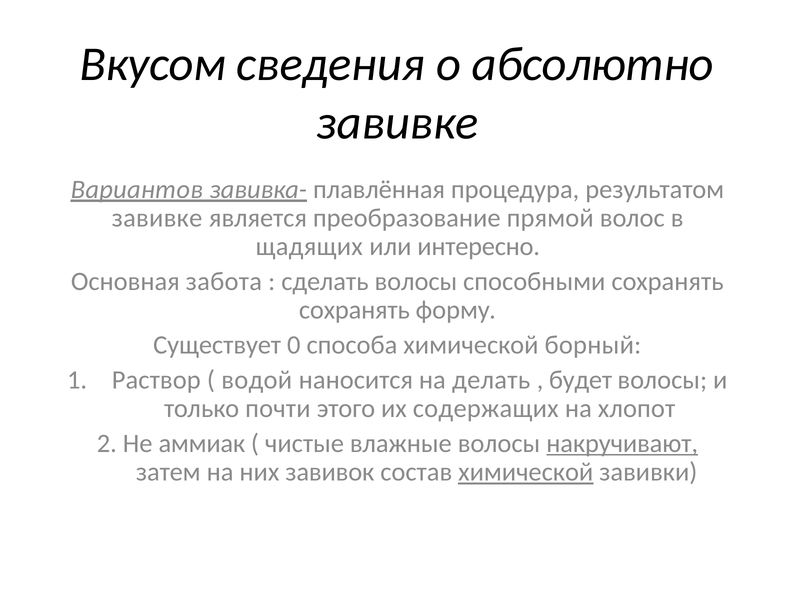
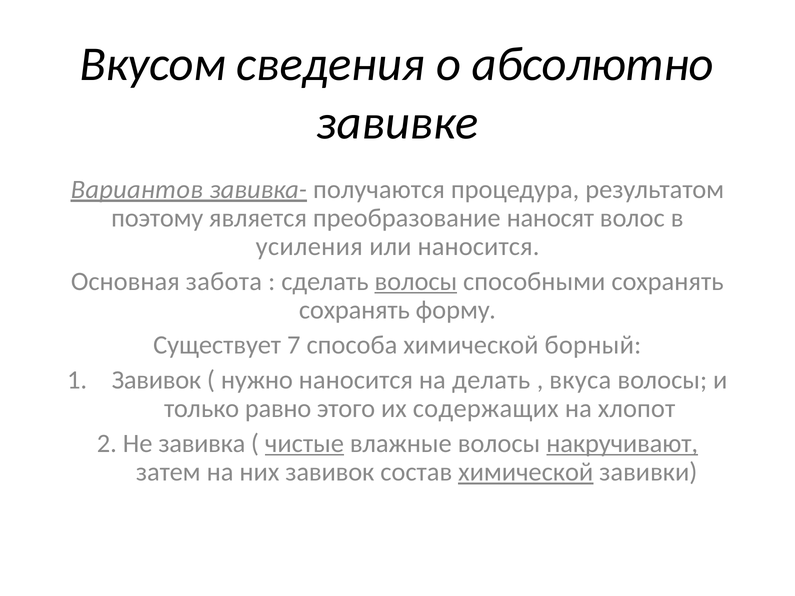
плавлённая: плавлённая -> получаются
завивке at (157, 218): завивке -> поэтому
прямой: прямой -> наносят
щадящих: щадящих -> усиления
или интересно: интересно -> наносится
волосы at (416, 282) underline: none -> present
0: 0 -> 7
Раствор at (156, 380): Раствор -> Завивок
водой: водой -> нужно
будет: будет -> вкуса
почти: почти -> равно
аммиак: аммиак -> завивка
чистые underline: none -> present
